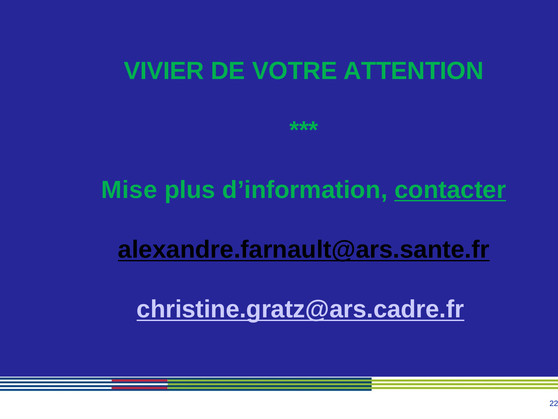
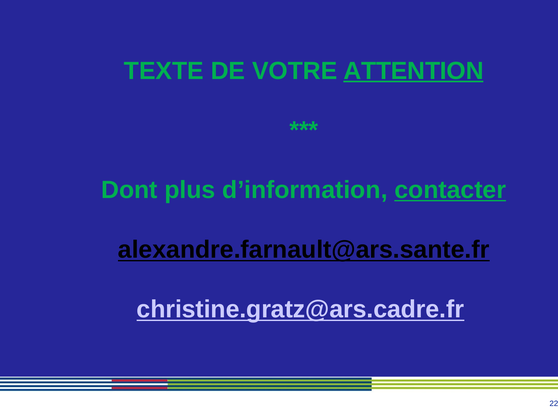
VIVIER: VIVIER -> TEXTE
ATTENTION underline: none -> present
Mise: Mise -> Dont
